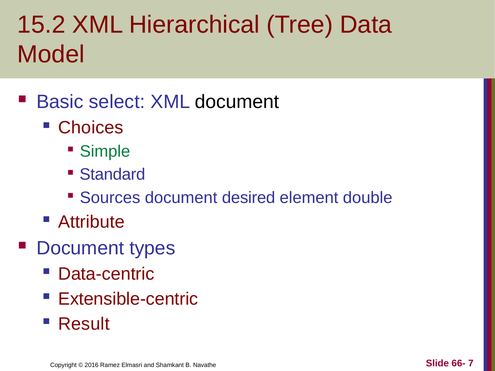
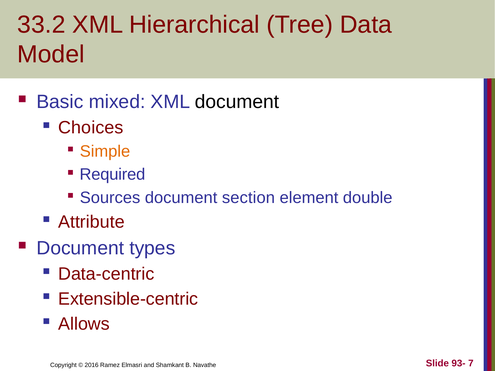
15.2: 15.2 -> 33.2
select: select -> mixed
Simple colour: green -> orange
Standard: Standard -> Required
desired: desired -> section
Result: Result -> Allows
66-: 66- -> 93-
